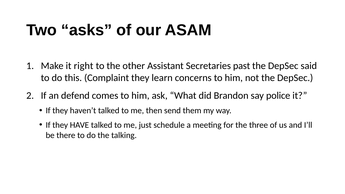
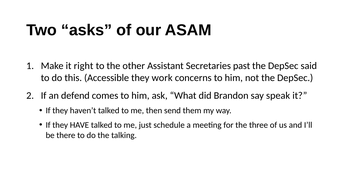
Complaint: Complaint -> Accessible
learn: learn -> work
police: police -> speak
